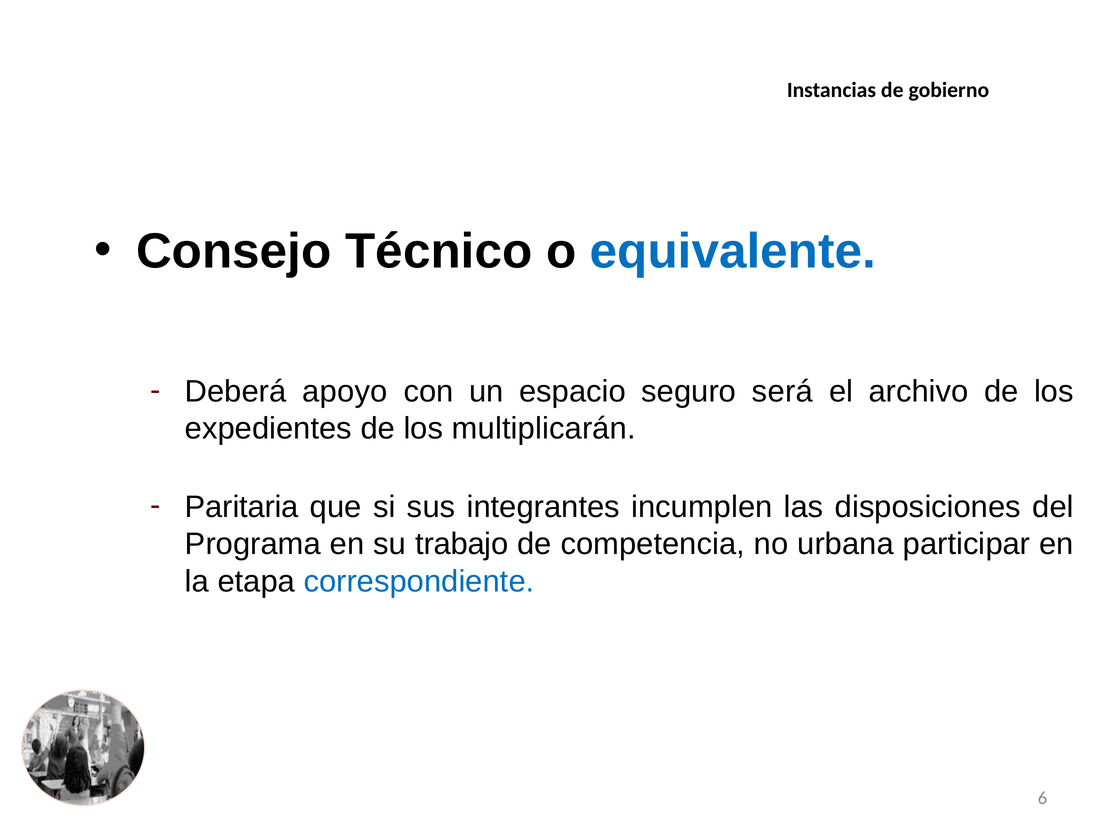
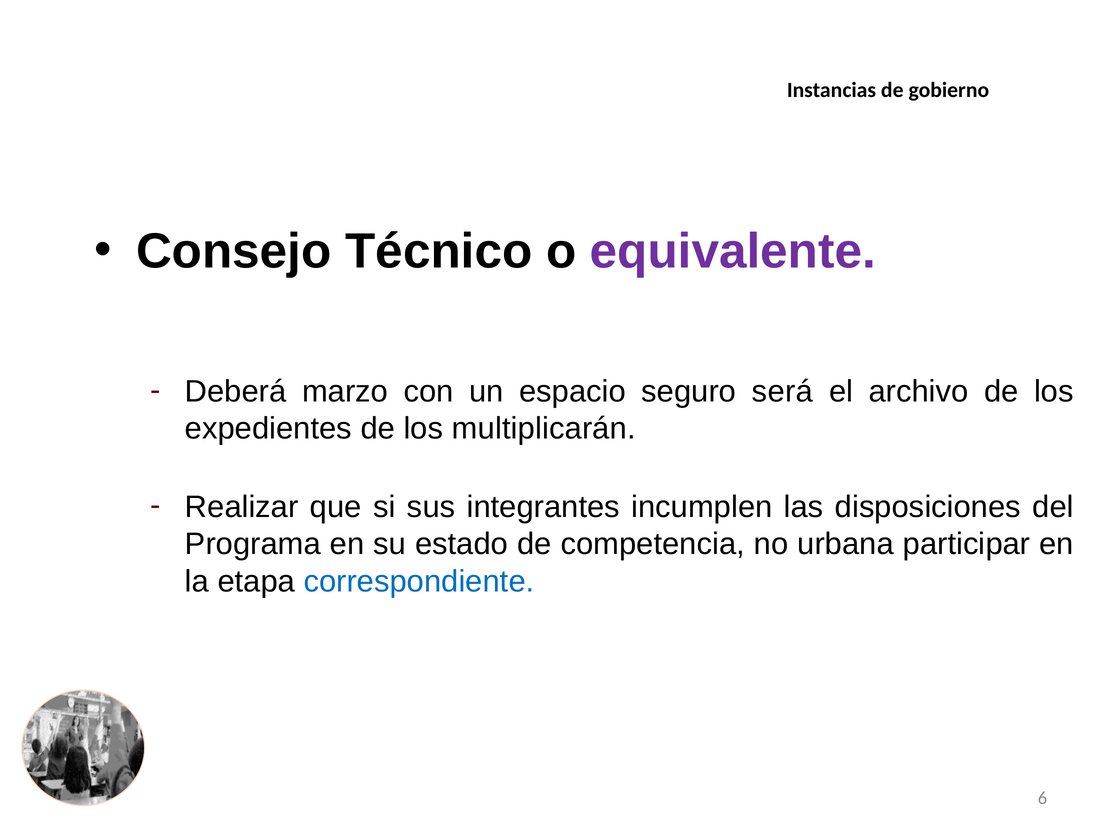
equivalente colour: blue -> purple
apoyo: apoyo -> marzo
Paritaria: Paritaria -> Realizar
trabajo: trabajo -> estado
